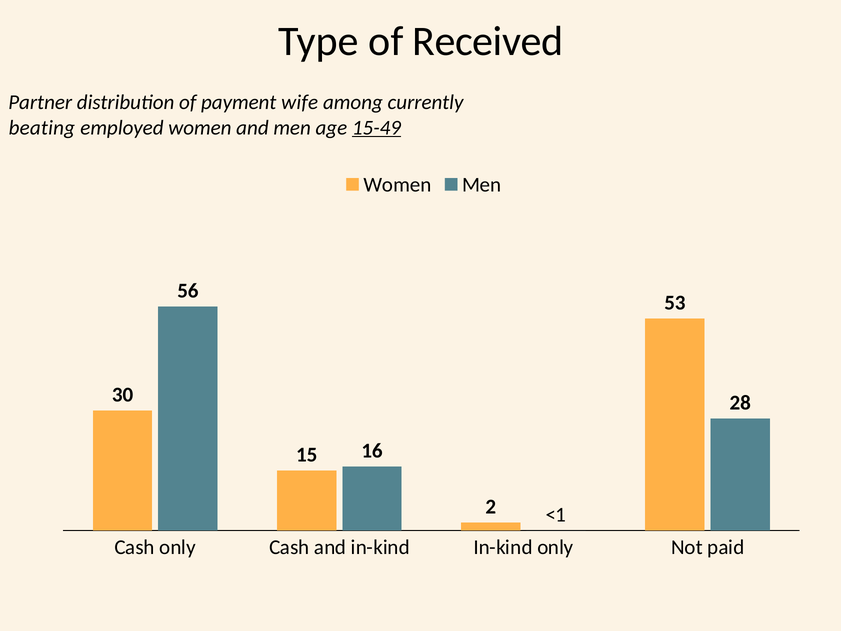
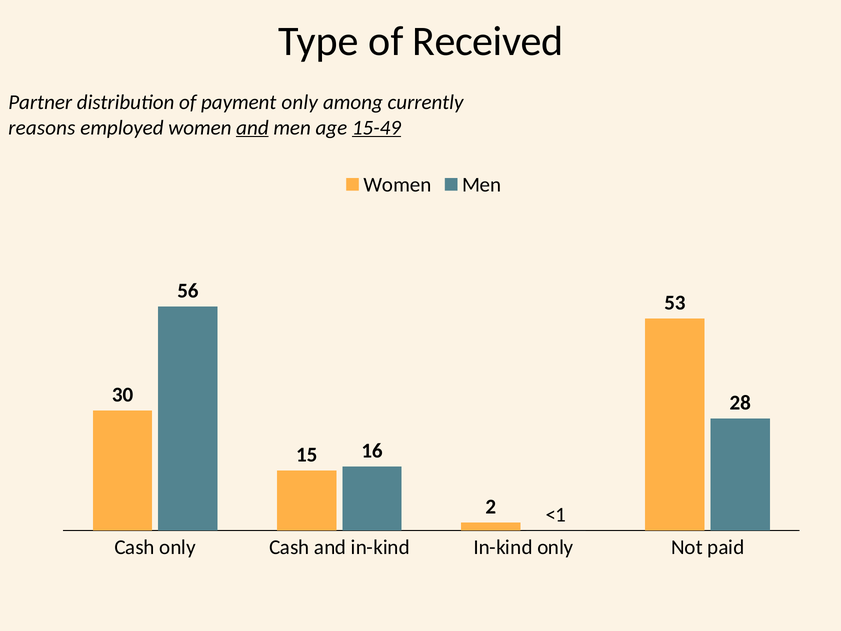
payment wife: wife -> only
beating: beating -> reasons
and at (252, 128) underline: none -> present
